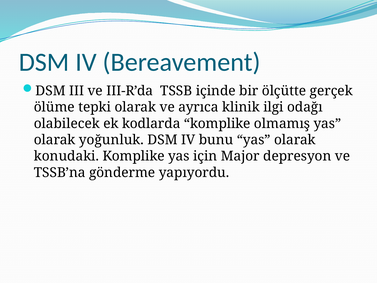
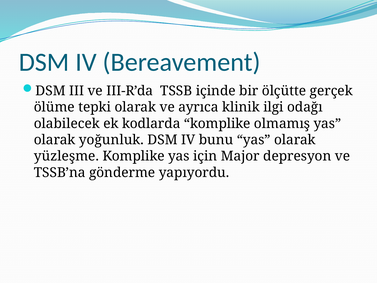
konudaki: konudaki -> yüzleşme
